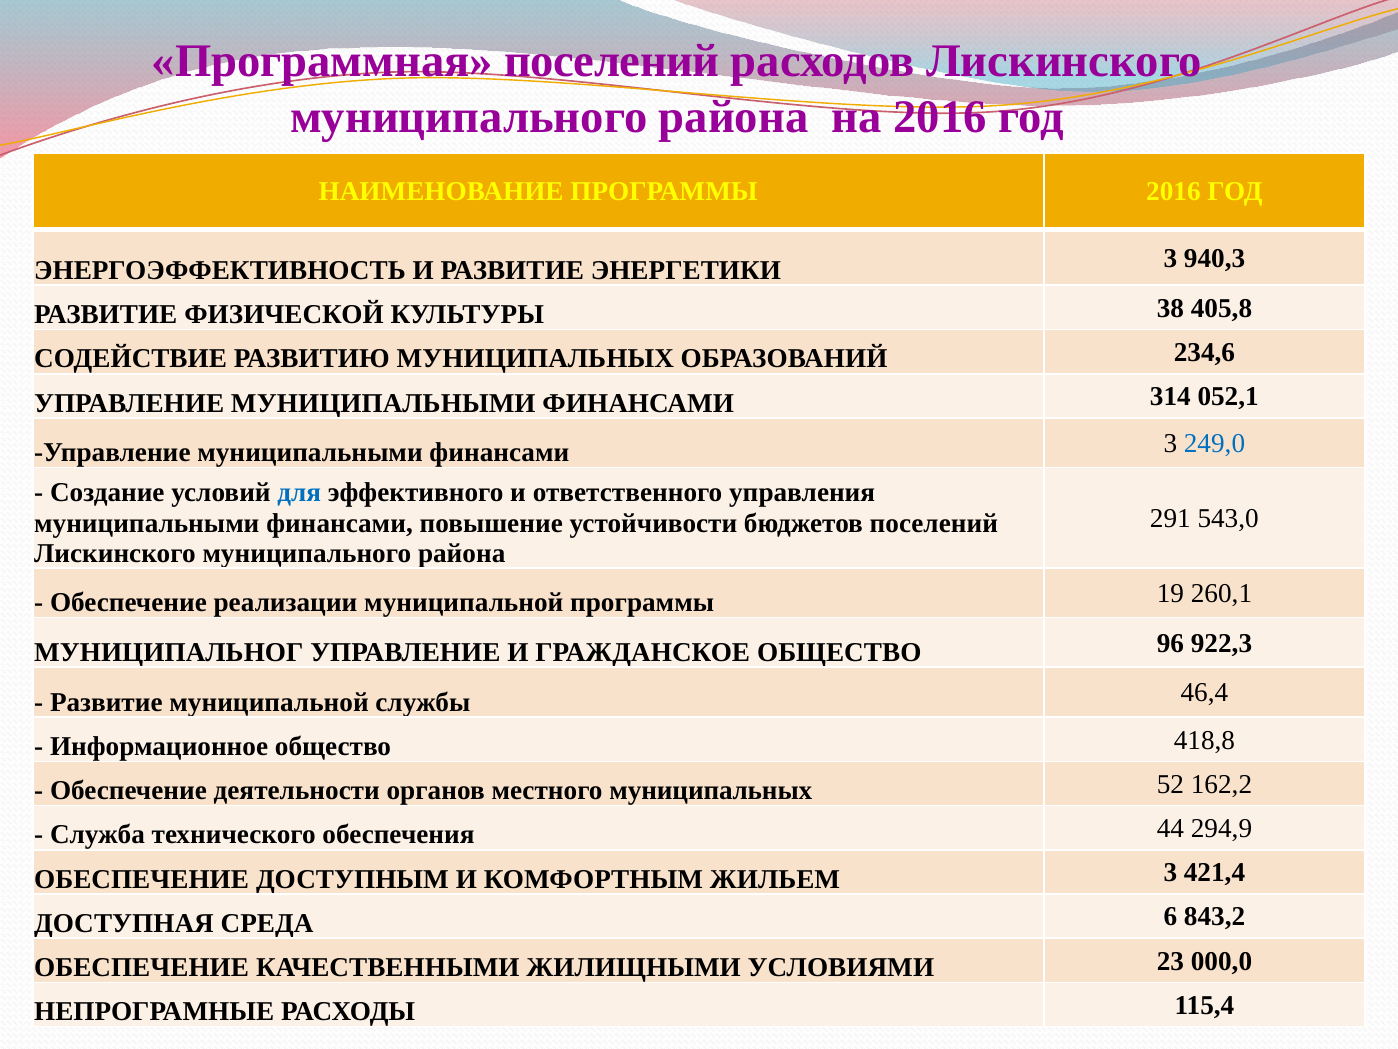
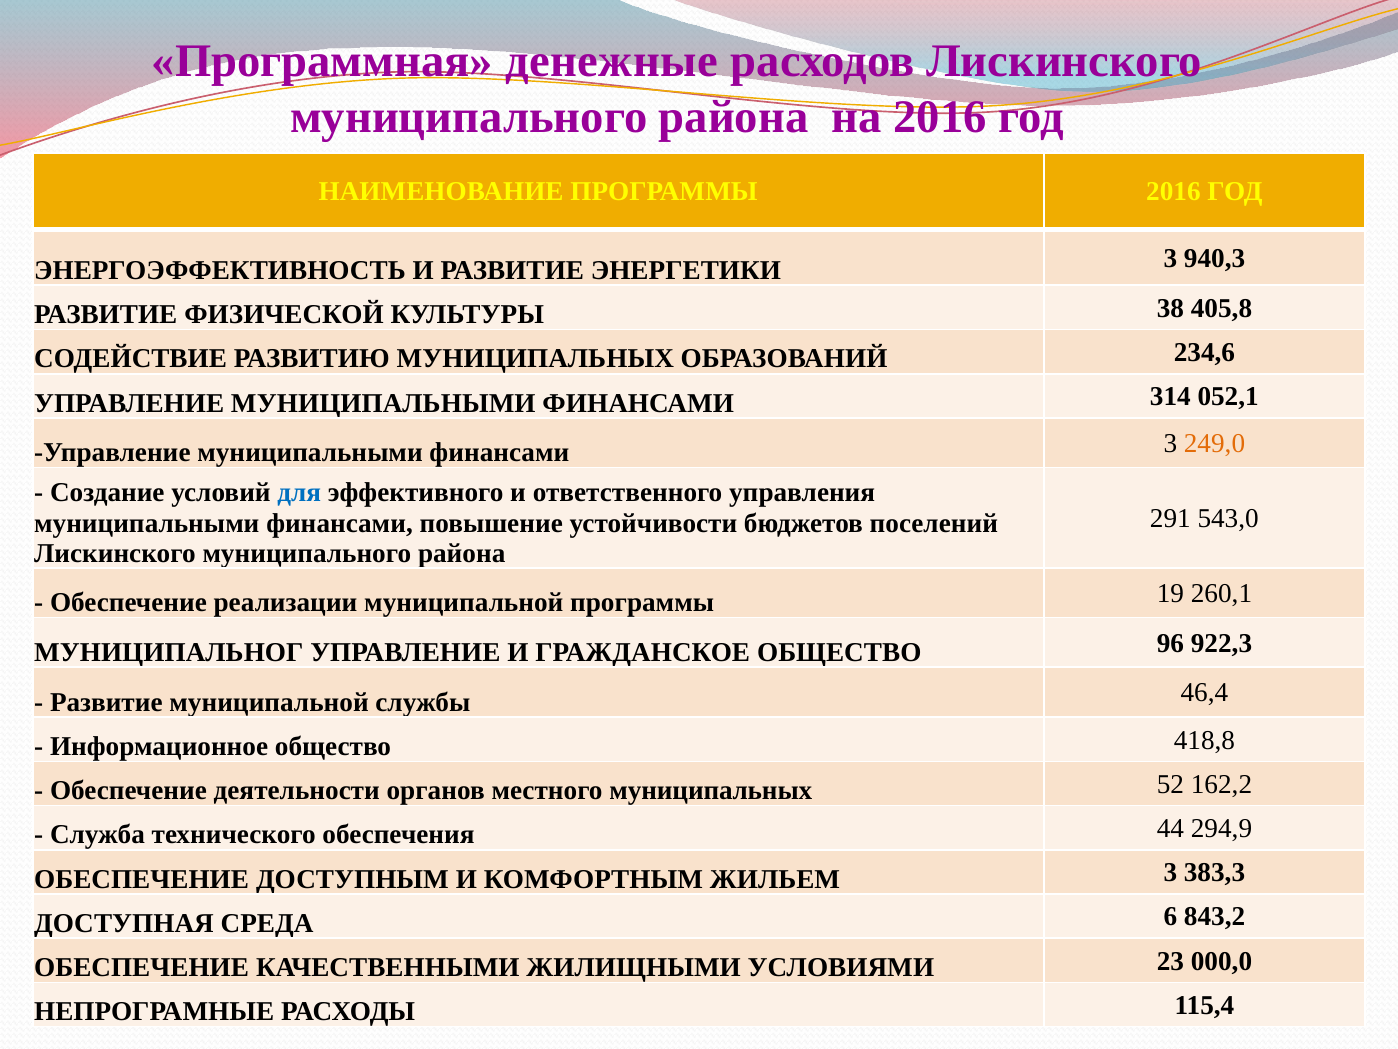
Программная поселений: поселений -> денежные
249,0 colour: blue -> orange
421,4: 421,4 -> 383,3
